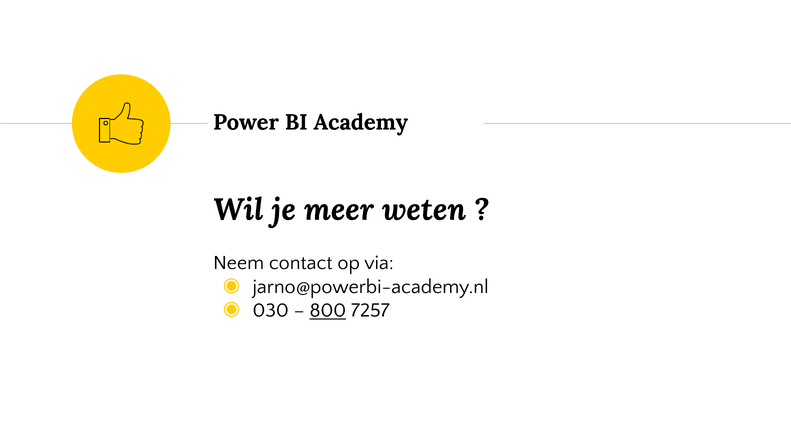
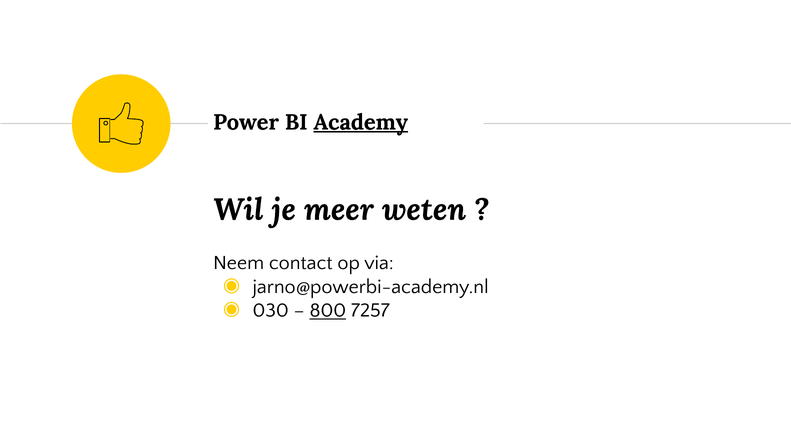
Academy underline: none -> present
